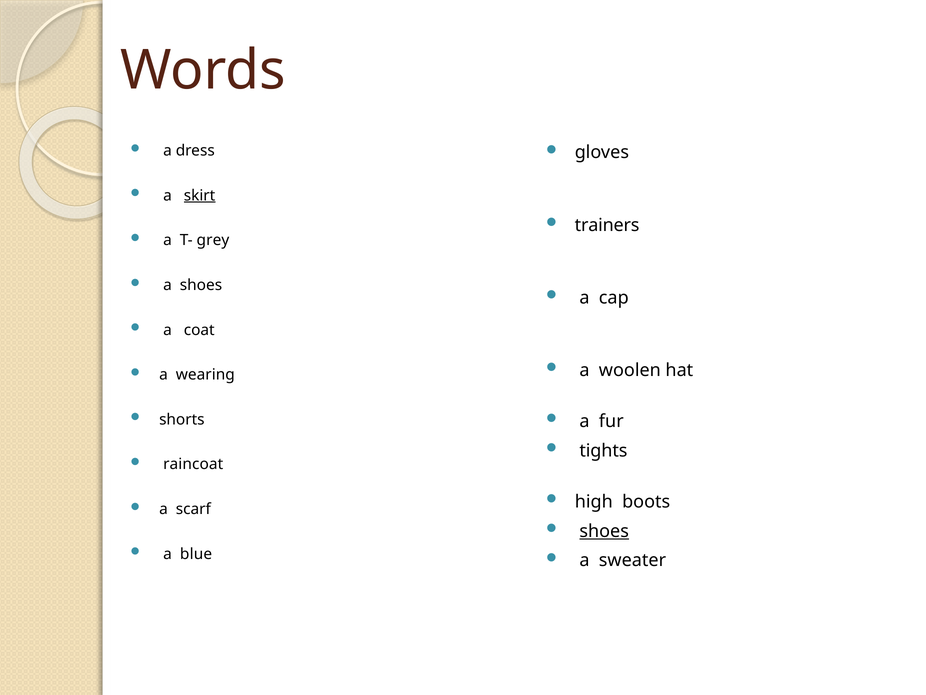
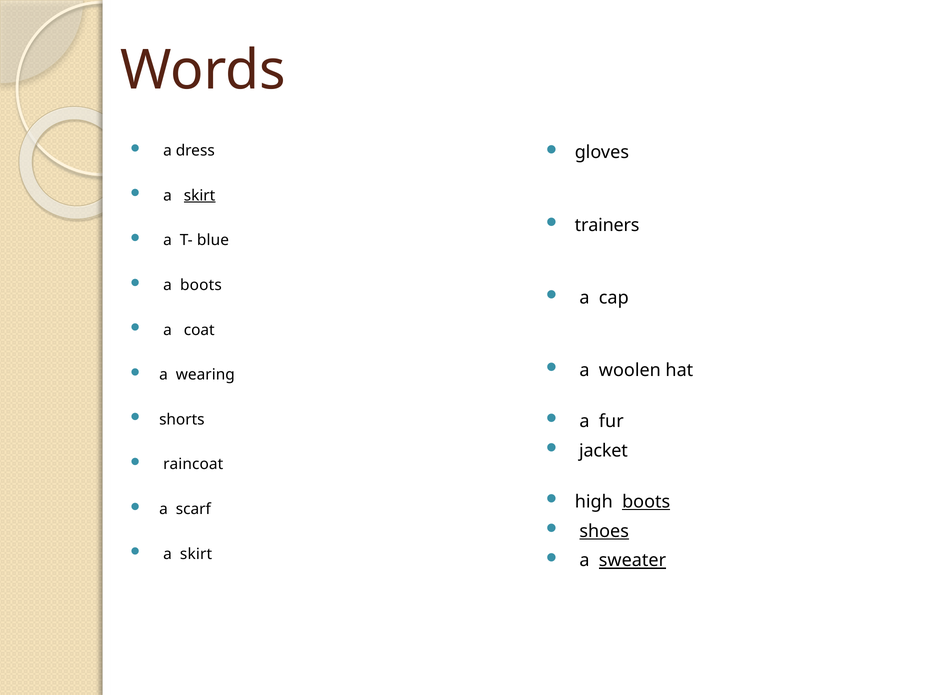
grey: grey -> blue
a shoes: shoes -> boots
tights: tights -> jacket
boots at (646, 501) underline: none -> present
blue at (196, 554): blue -> skirt
sweater underline: none -> present
